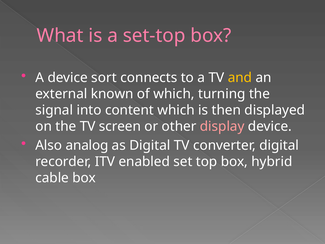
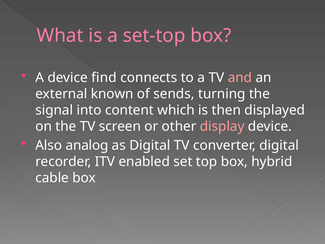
sort: sort -> find
and colour: yellow -> pink
of which: which -> sends
